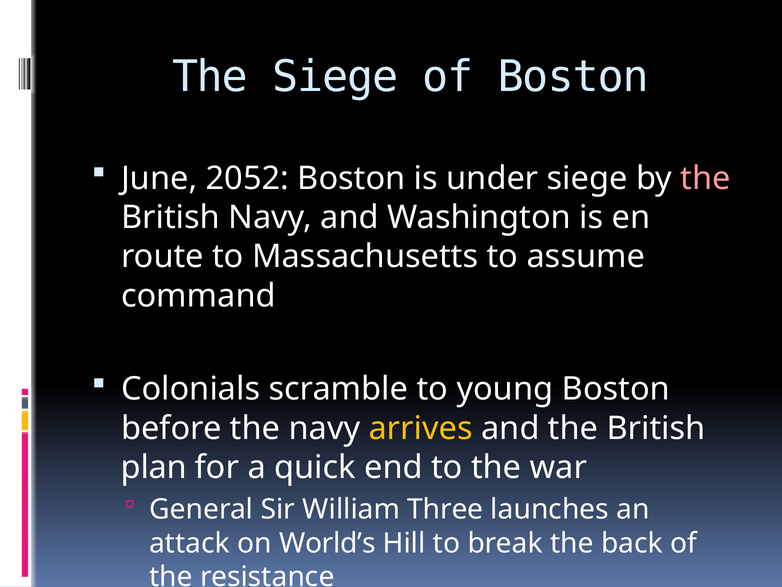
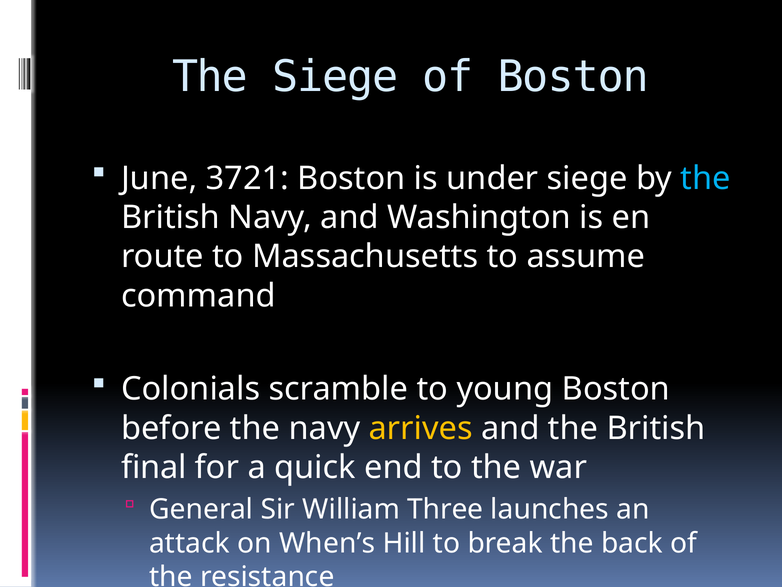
2052: 2052 -> 3721
the at (706, 178) colour: pink -> light blue
plan: plan -> final
World’s: World’s -> When’s
